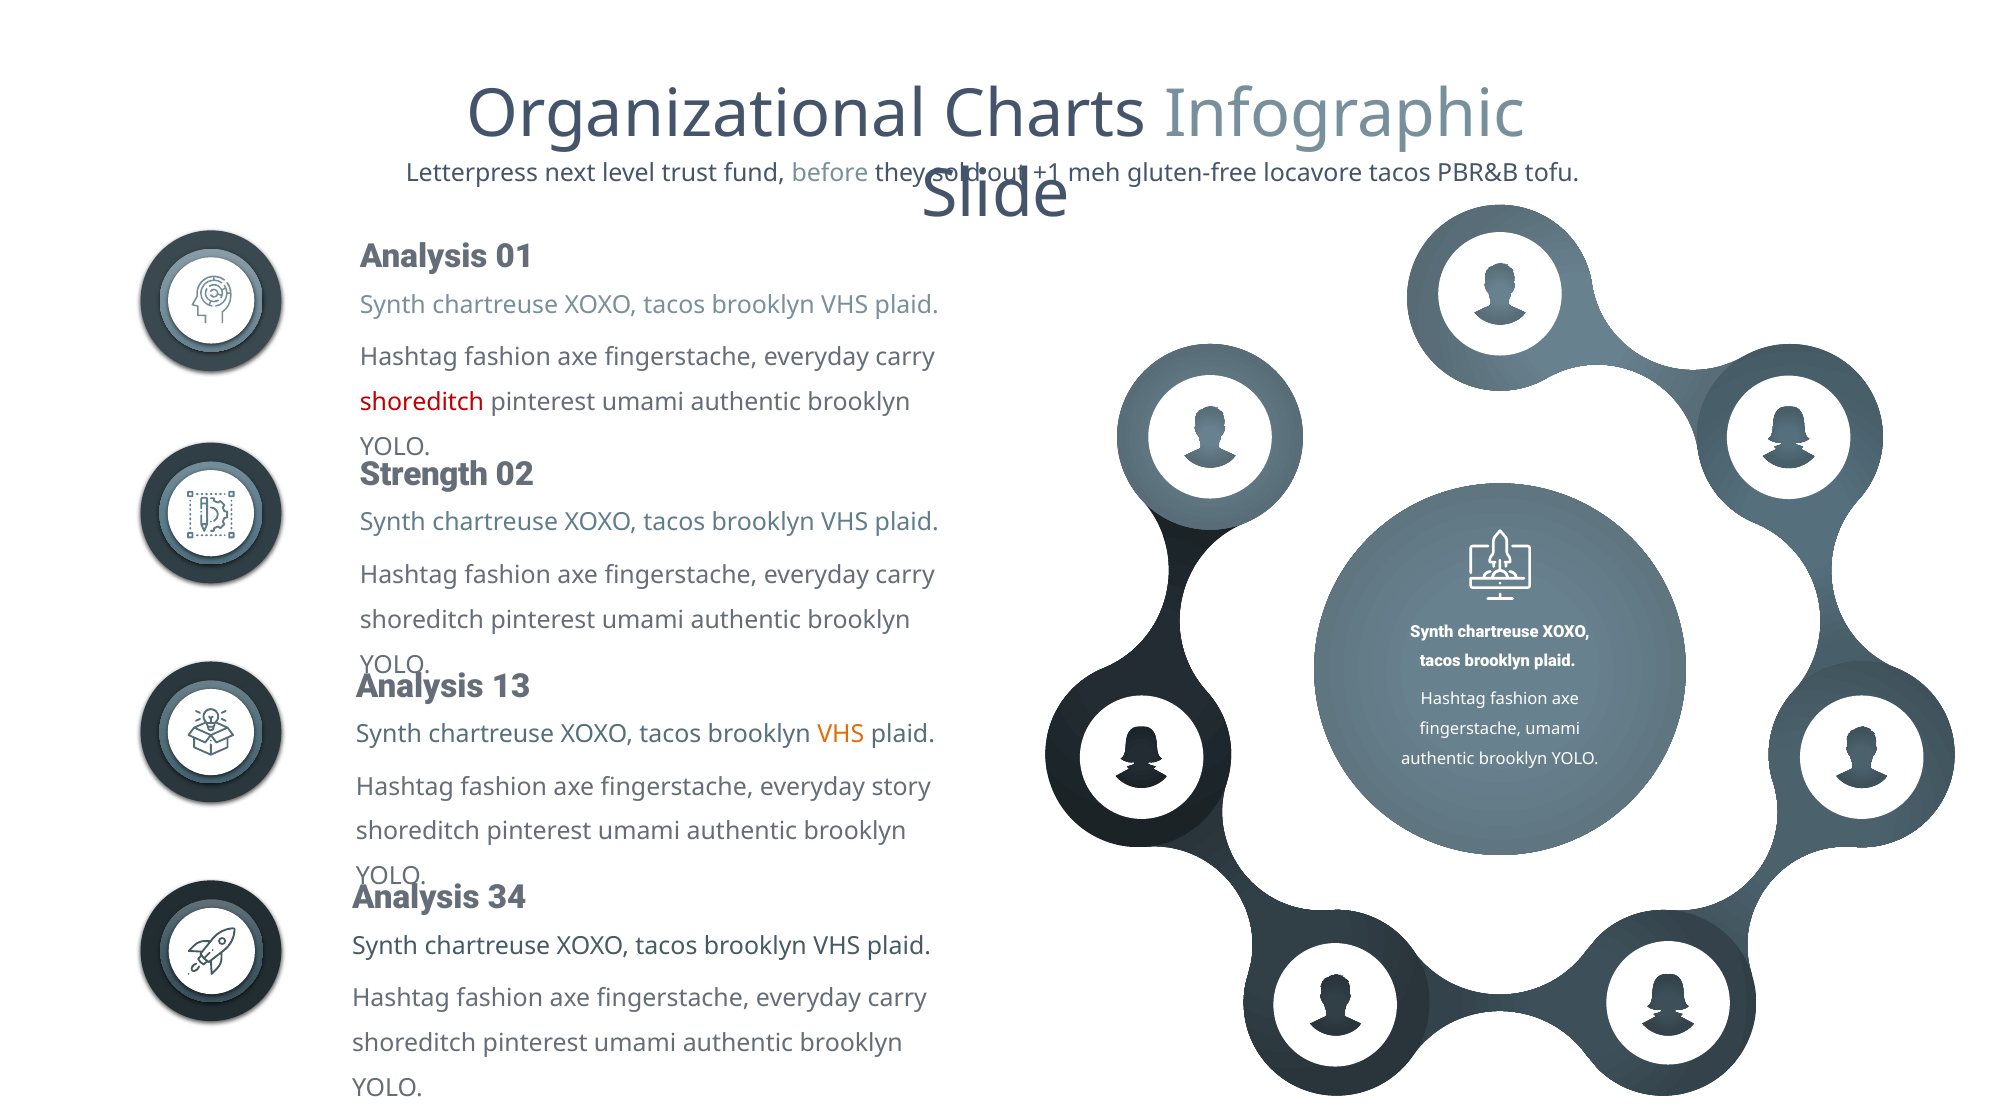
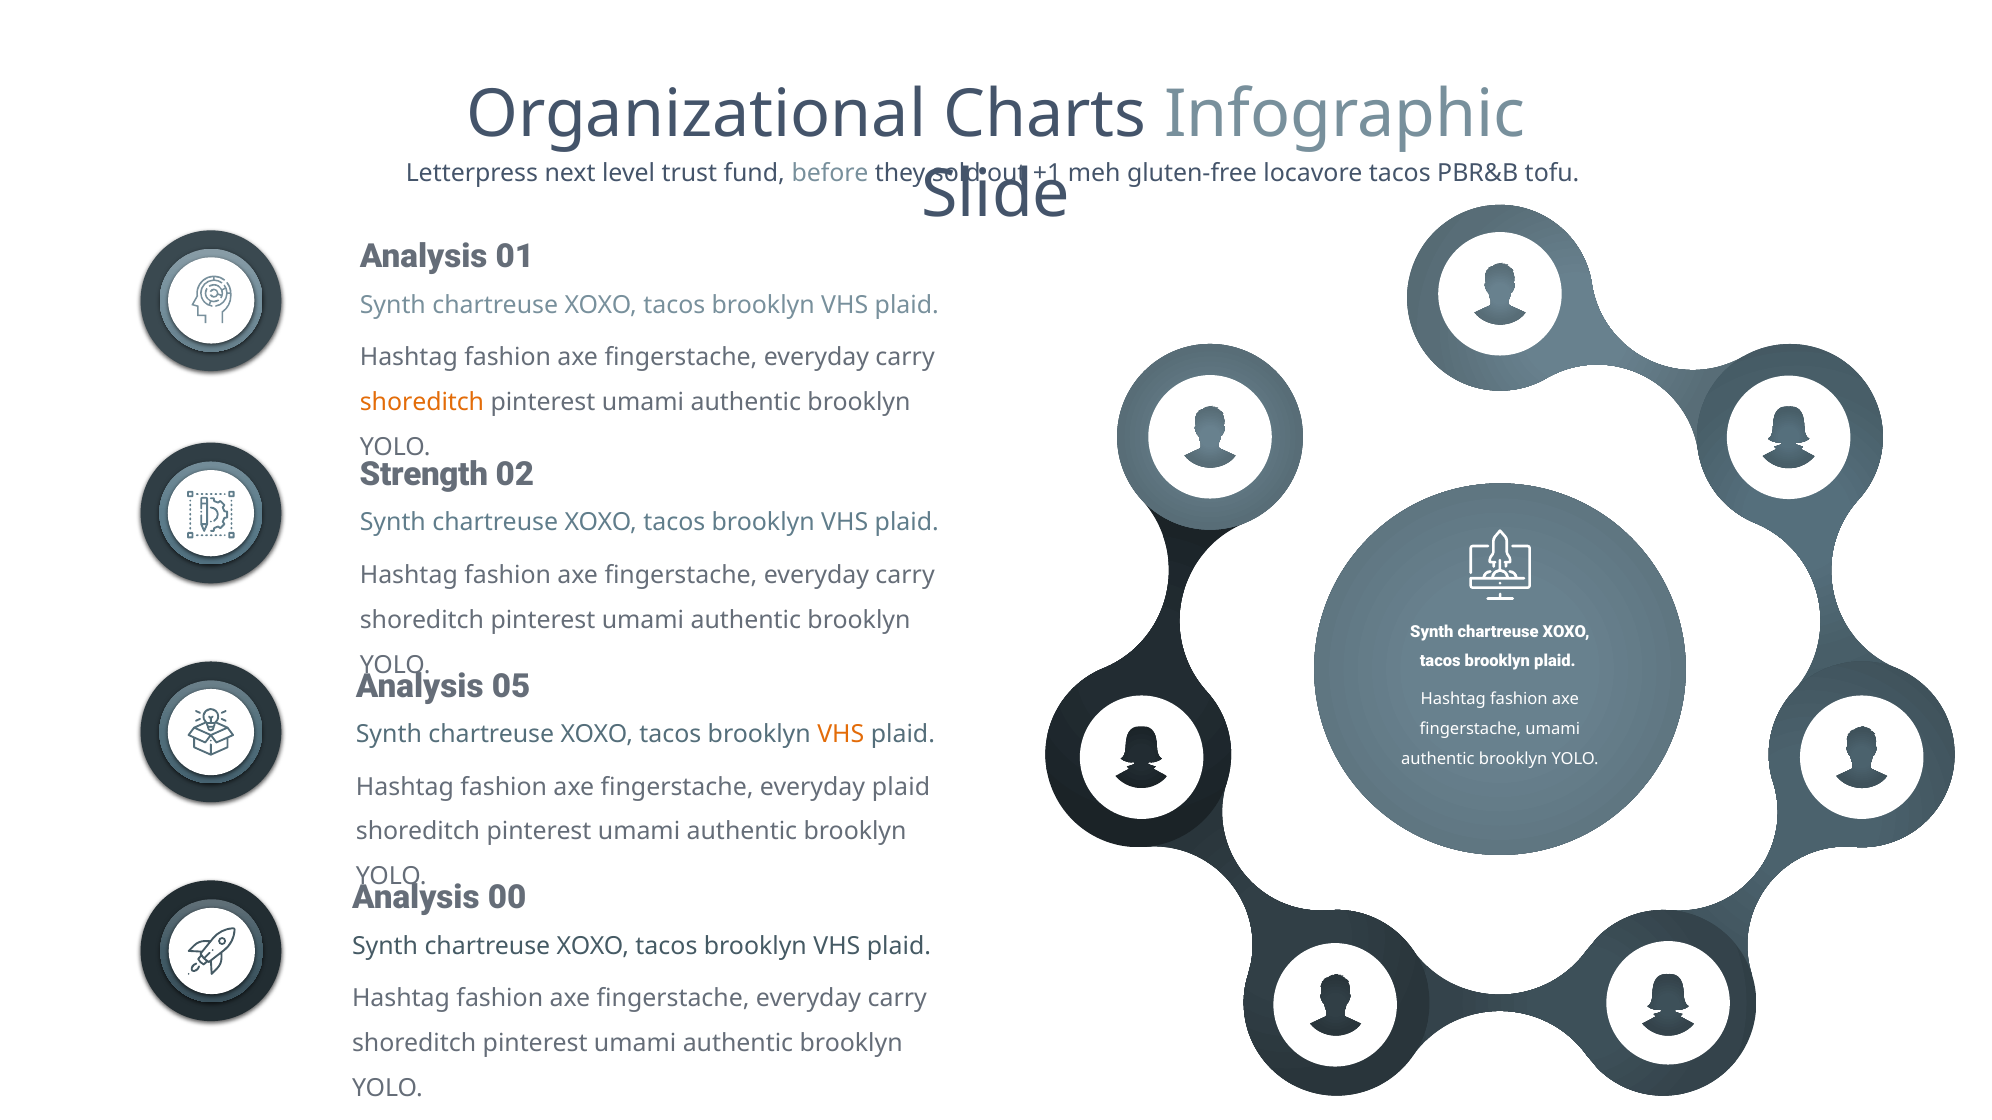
shoreditch at (422, 402) colour: red -> orange
13: 13 -> 05
everyday story: story -> plaid
34: 34 -> 00
